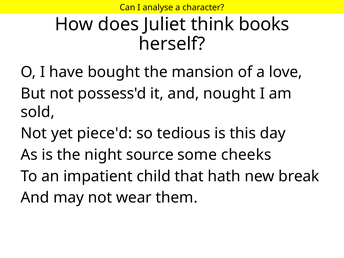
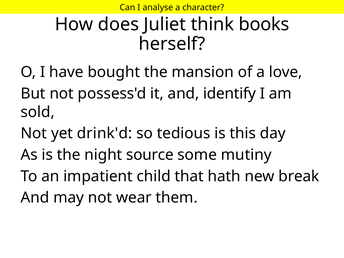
nought: nought -> identify
piece'd: piece'd -> drink'd
cheeks: cheeks -> mutiny
